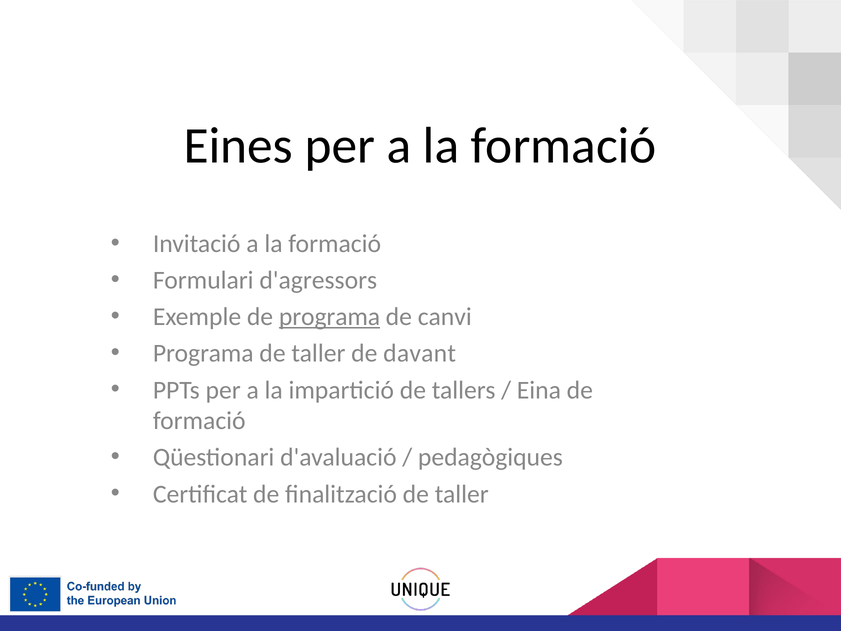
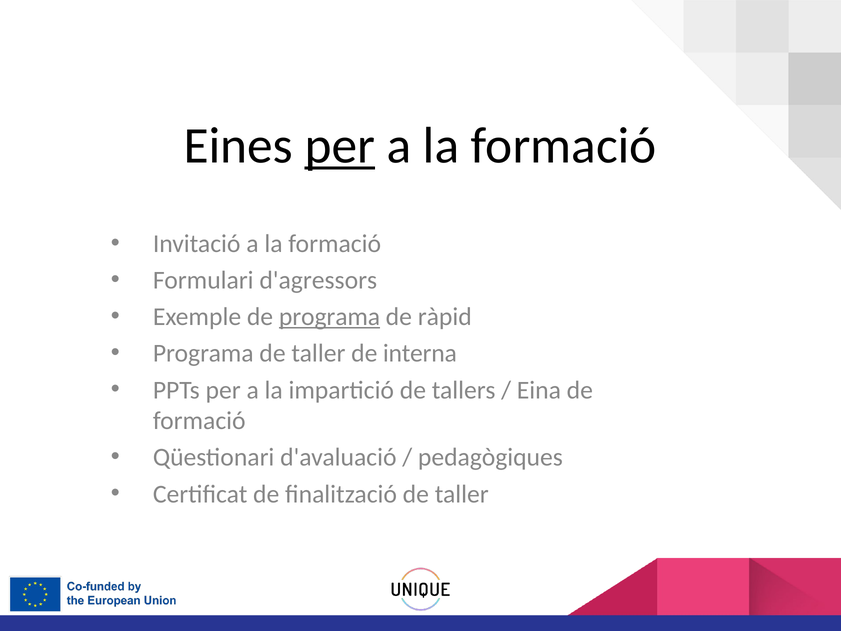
per at (340, 146) underline: none -> present
canvi: canvi -> ràpid
davant: davant -> interna
